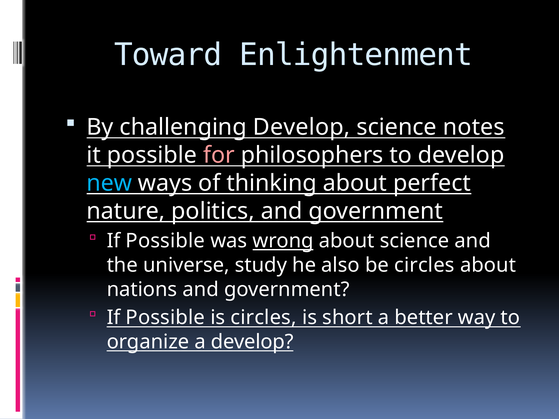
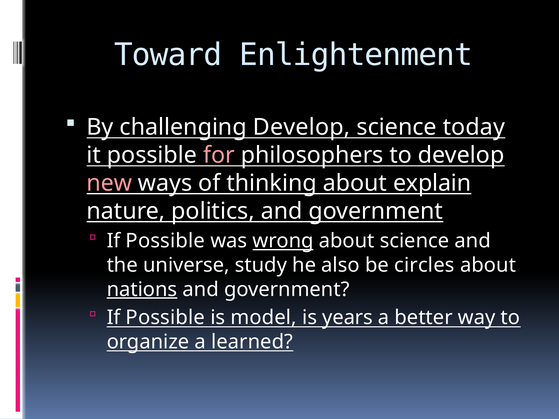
notes: notes -> today
new colour: light blue -> pink
perfect: perfect -> explain
nations underline: none -> present
is circles: circles -> model
short: short -> years
a develop: develop -> learned
